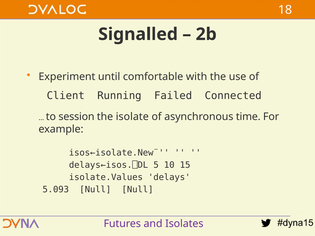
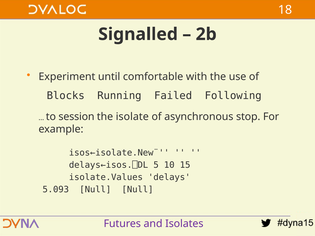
Client: Client -> Blocks
Connected: Connected -> Following
time: time -> stop
